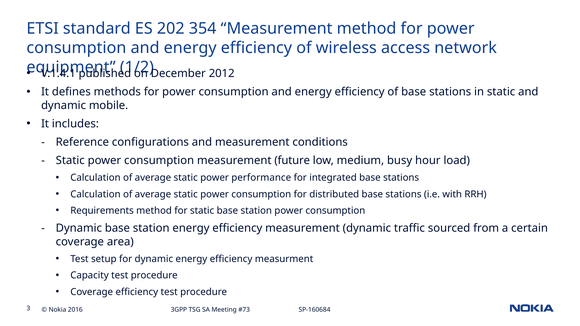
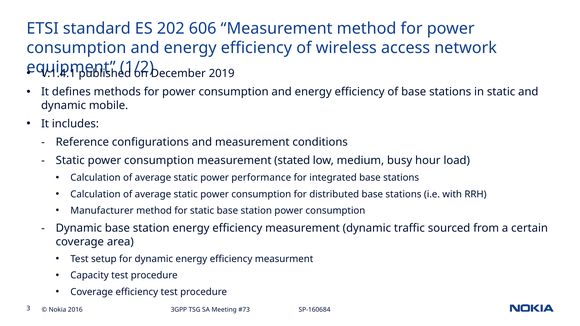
354: 354 -> 606
2012: 2012 -> 2019
future: future -> stated
Requirements: Requirements -> Manufacturer
